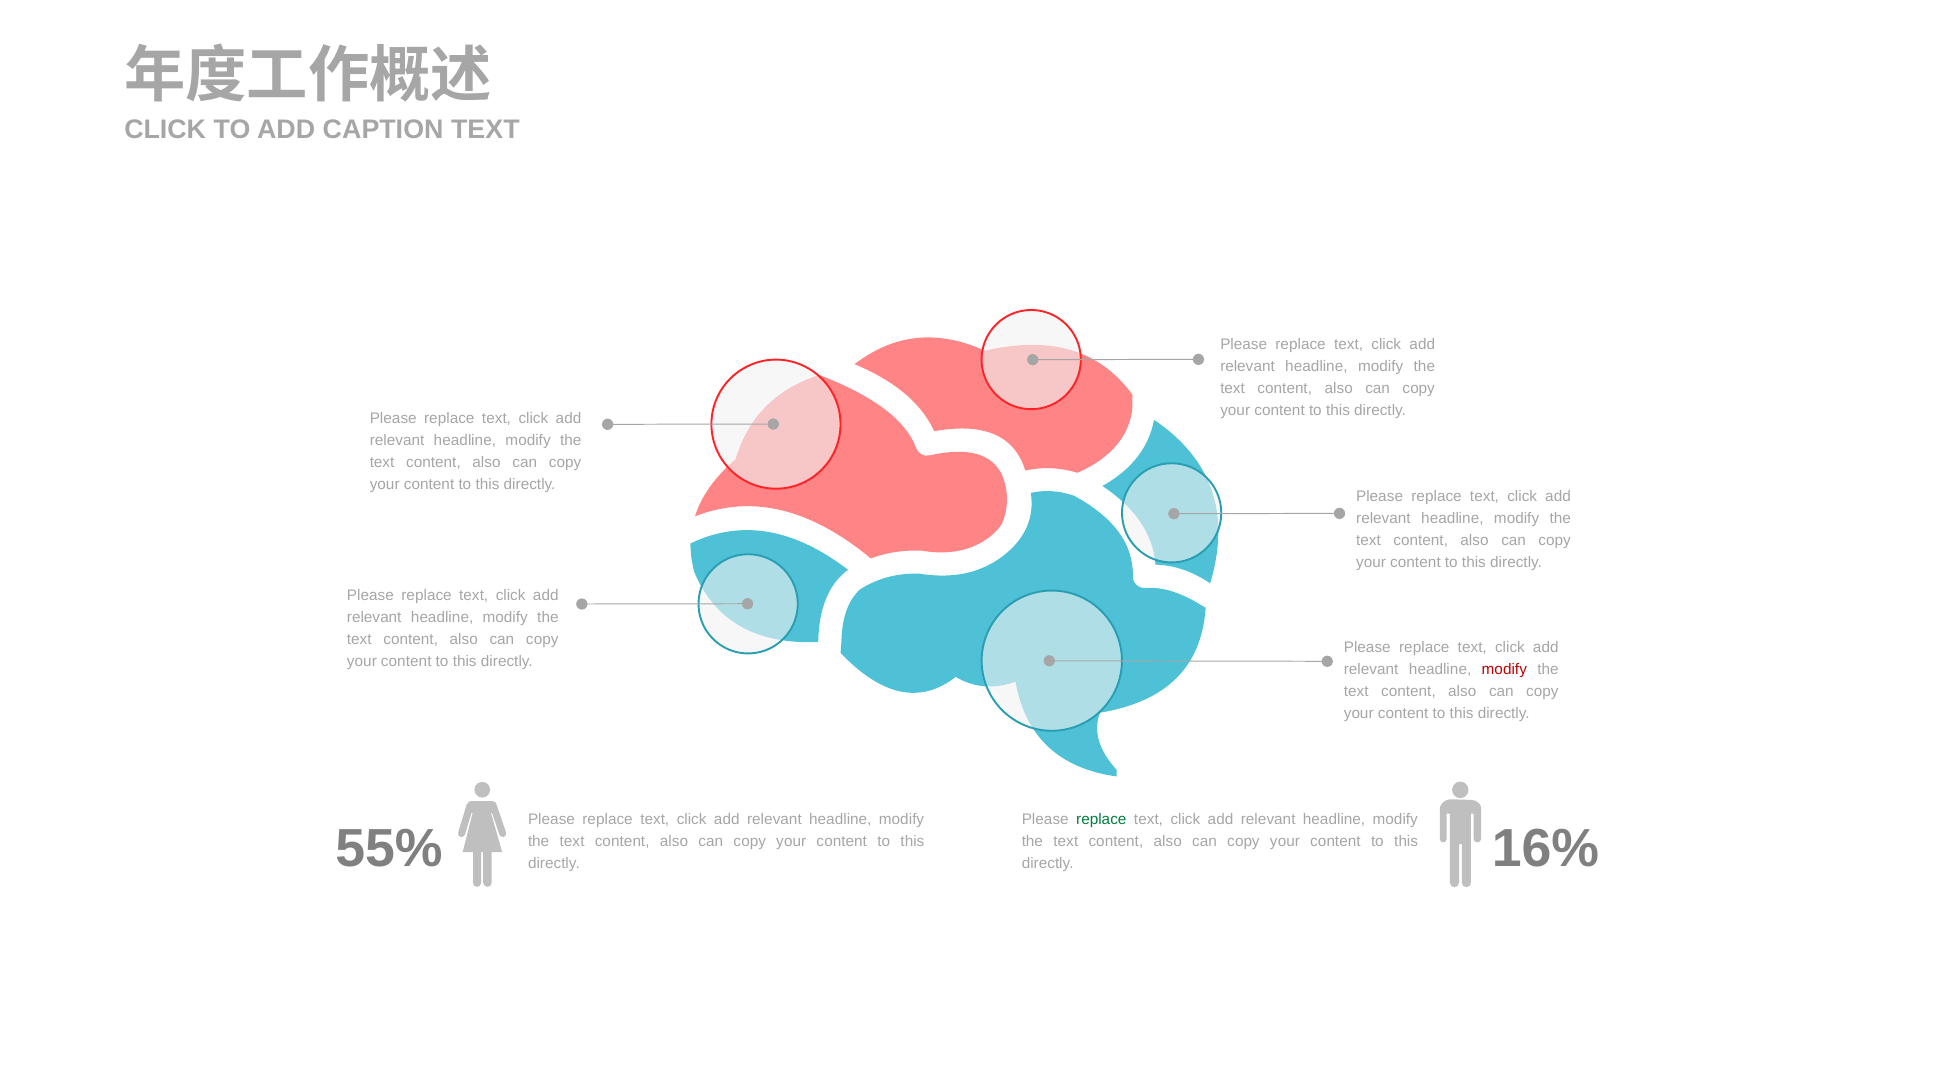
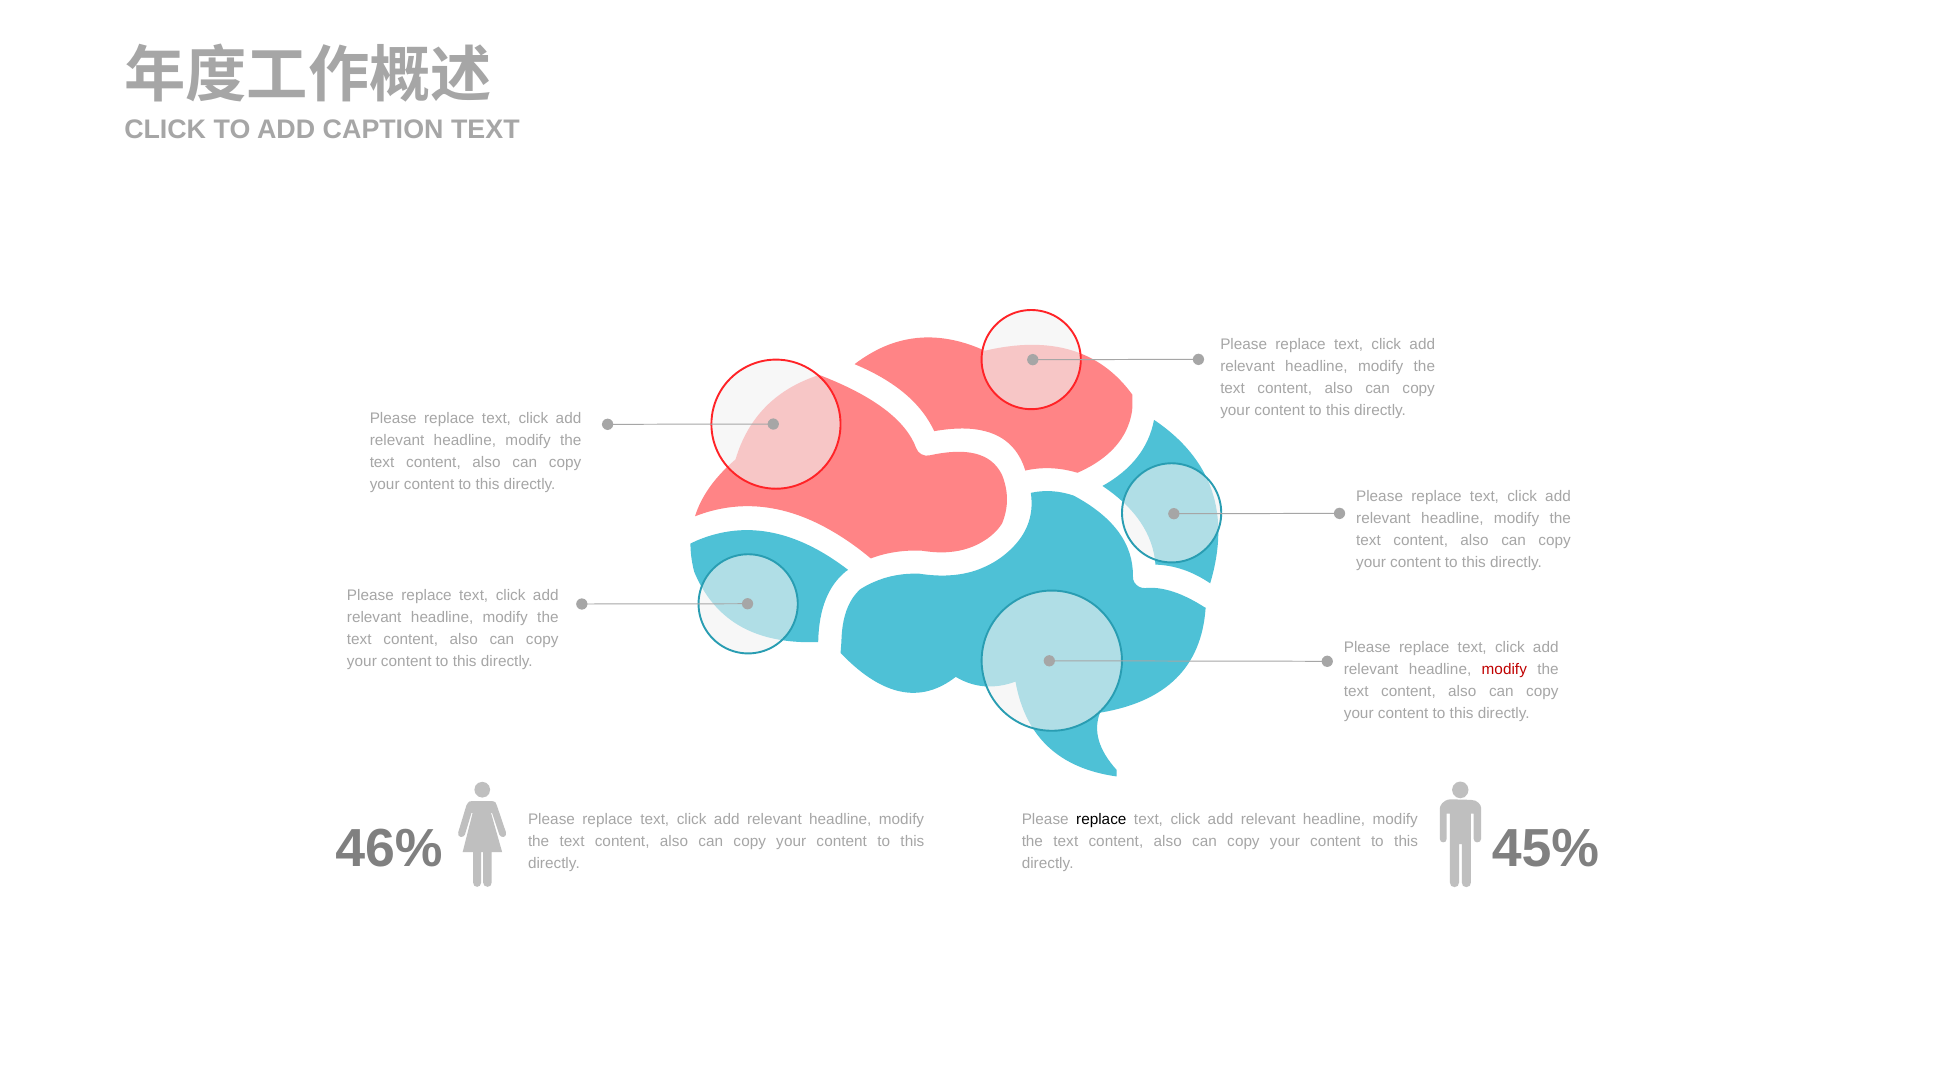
replace at (1101, 820) colour: green -> black
55%: 55% -> 46%
16%: 16% -> 45%
